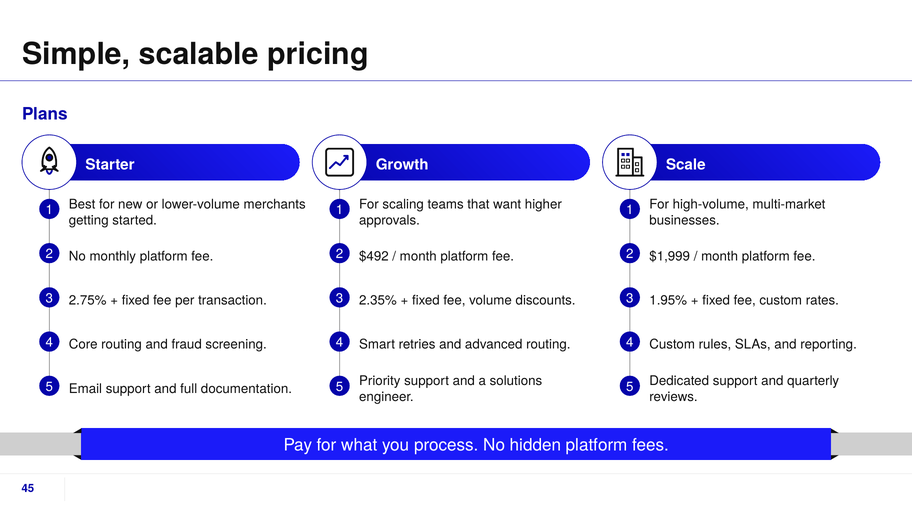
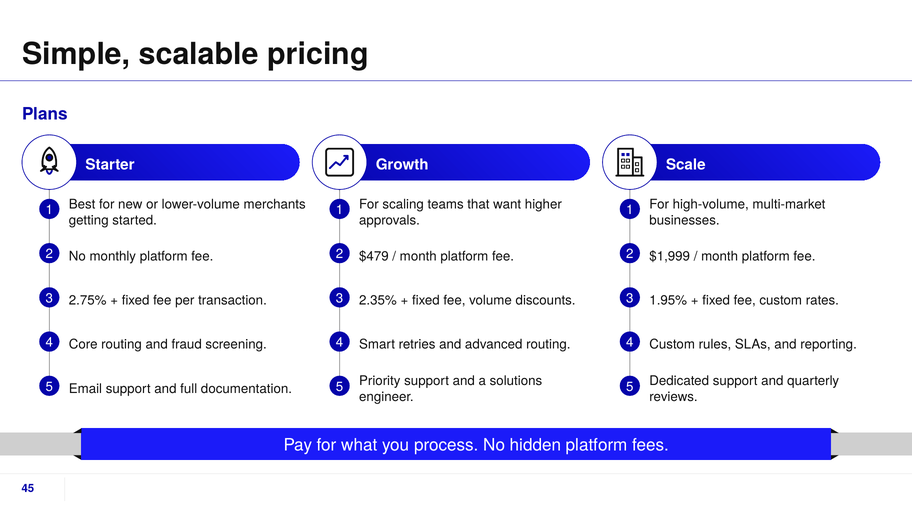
$492: $492 -> $479
